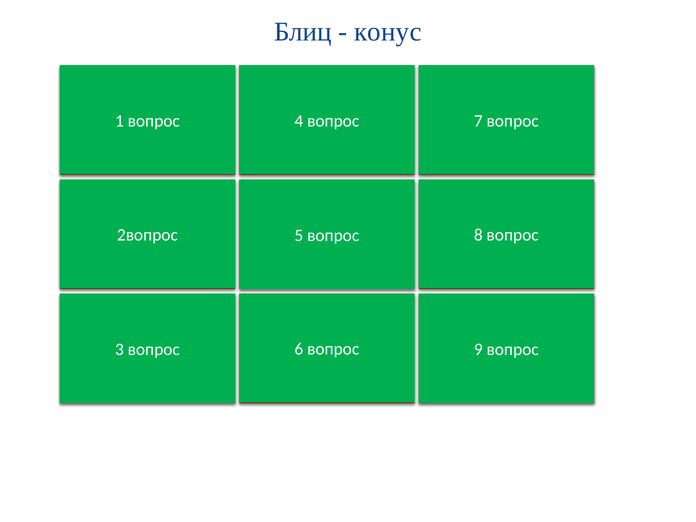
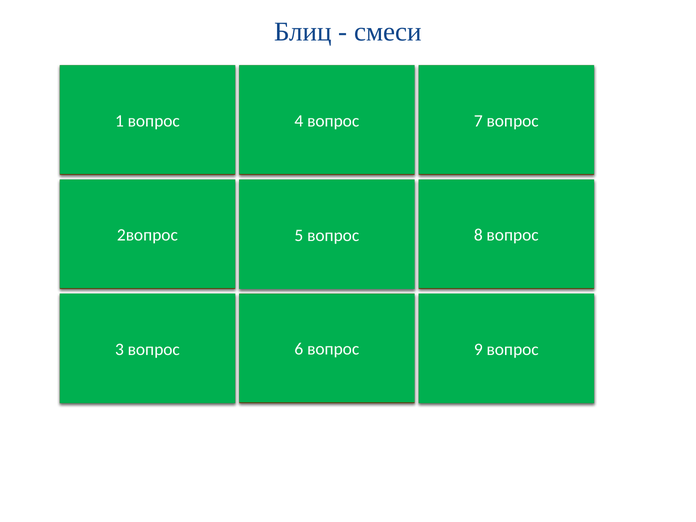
конус at (388, 32): конус -> смеси
